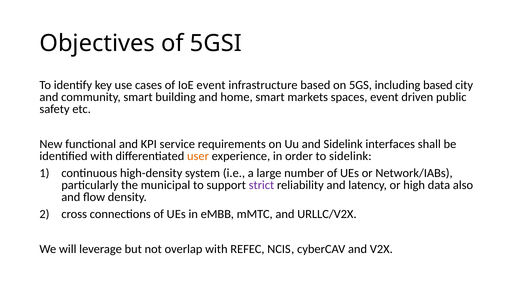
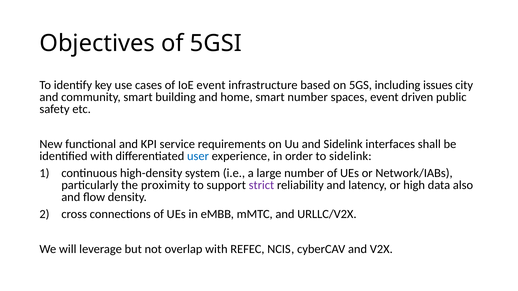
including based: based -> issues
smart markets: markets -> number
user colour: orange -> blue
municipal: municipal -> proximity
